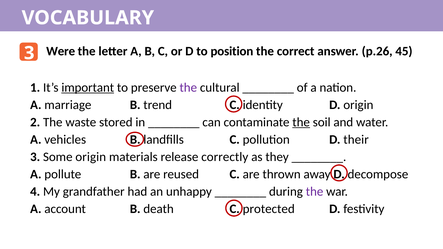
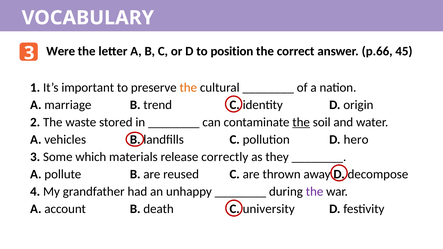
p.26: p.26 -> p.66
important underline: present -> none
the at (188, 88) colour: purple -> orange
their: their -> hero
Some origin: origin -> which
protected: protected -> university
